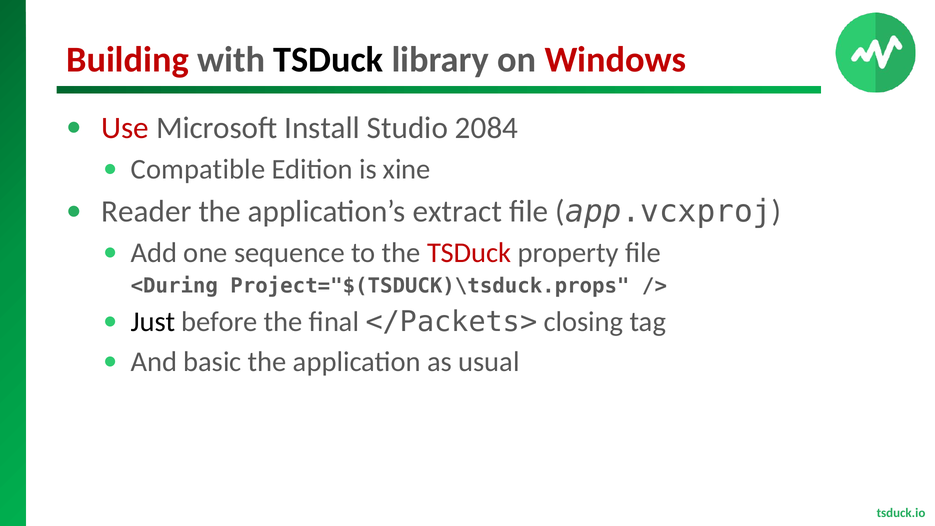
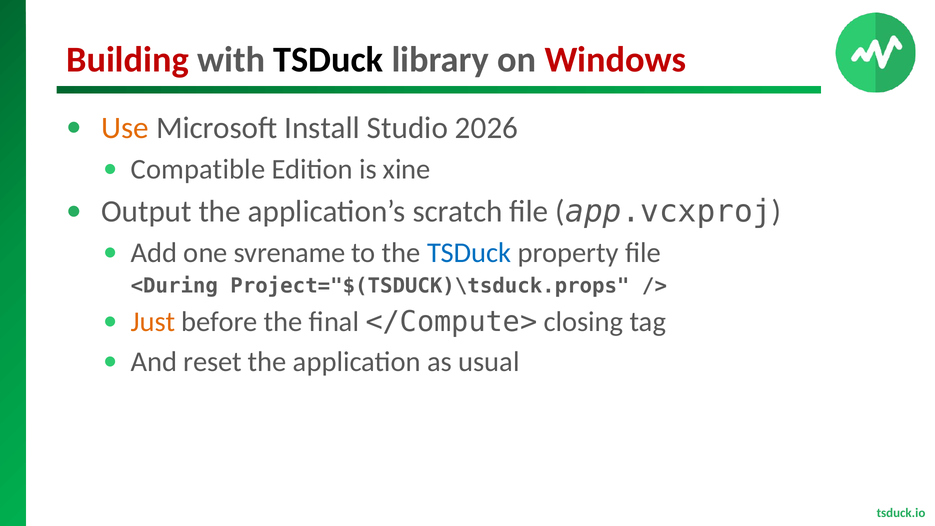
Use colour: red -> orange
2084: 2084 -> 2026
Reader: Reader -> Output
extract: extract -> scratch
sequence: sequence -> svrename
TSDuck at (469, 253) colour: red -> blue
Just colour: black -> orange
</Packets>: </Packets> -> </Compute>
basic: basic -> reset
